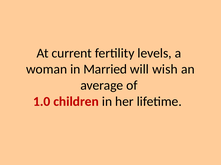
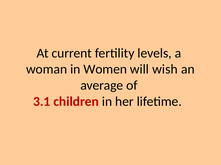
Married: Married -> Women
1.0: 1.0 -> 3.1
